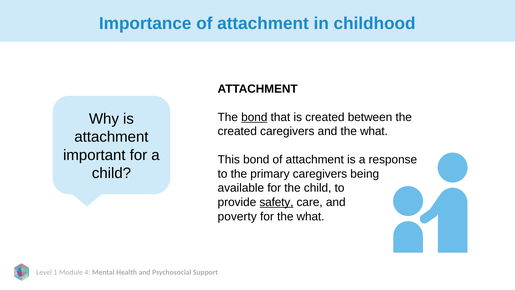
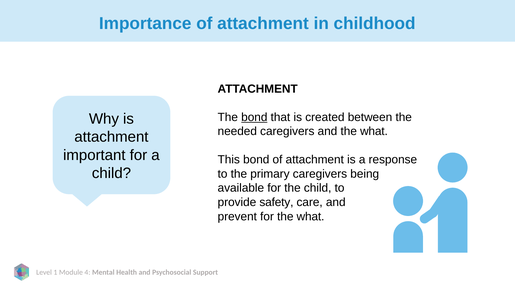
created at (237, 131): created -> needed
safety underline: present -> none
poverty: poverty -> prevent
